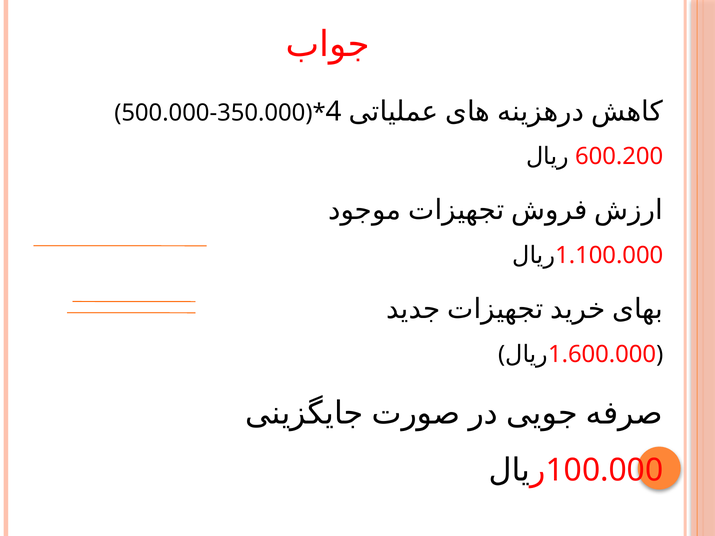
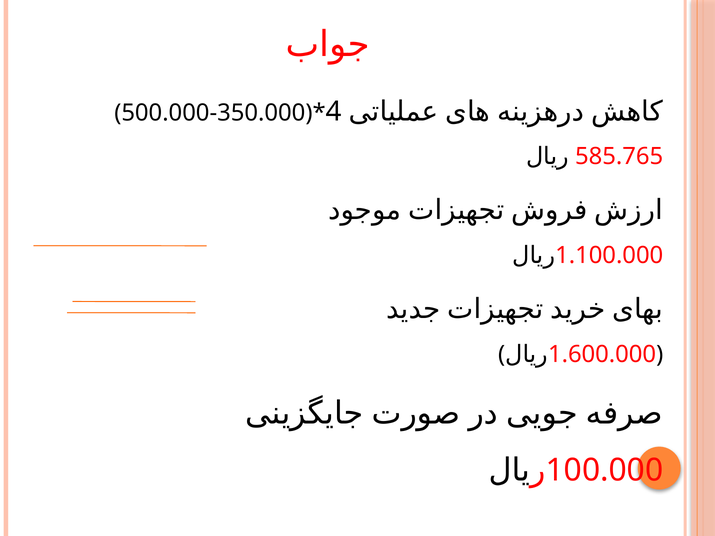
600.200: 600.200 -> 585.765
